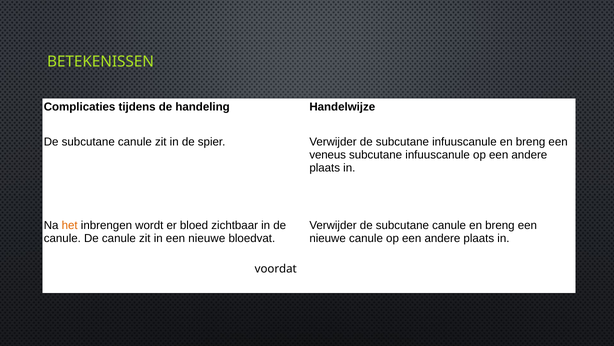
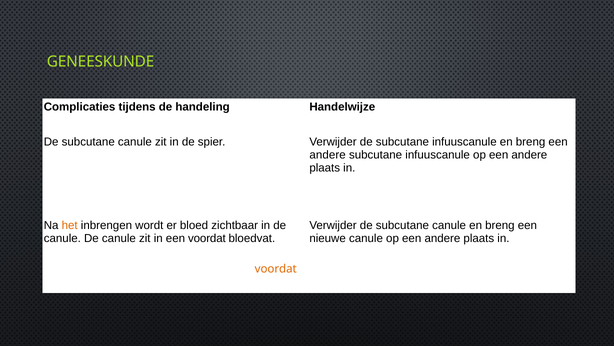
BETEKENISSEN: BETEKENISSEN -> GENEESKUNDE
veneus at (328, 155): veneus -> andere
in een nieuwe: nieuwe -> voordat
voordat at (276, 268) colour: black -> orange
